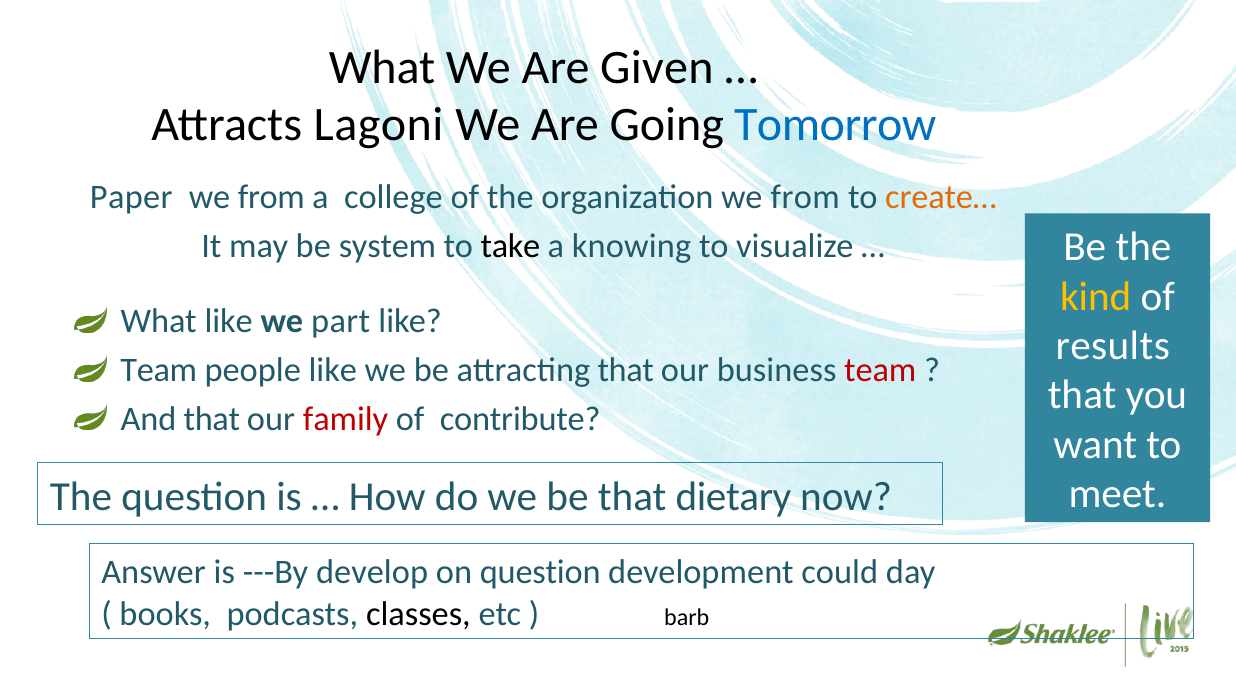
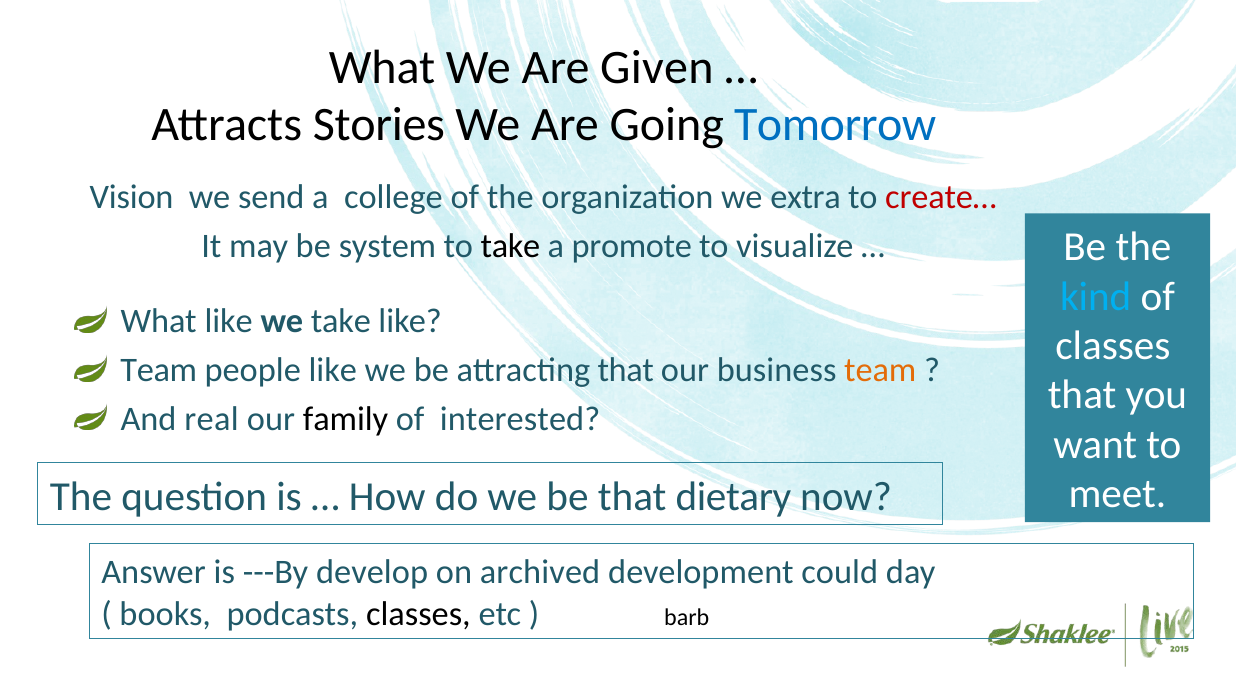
Lagoni: Lagoni -> Stories
Paper: Paper -> Vision
from at (271, 197): from -> send
organization we from: from -> extra
create… colour: orange -> red
knowing: knowing -> promote
kind colour: yellow -> light blue
we part: part -> take
results at (1113, 346): results -> classes
team at (880, 371) colour: red -> orange
And that: that -> real
family colour: red -> black
contribute: contribute -> interested
on question: question -> archived
